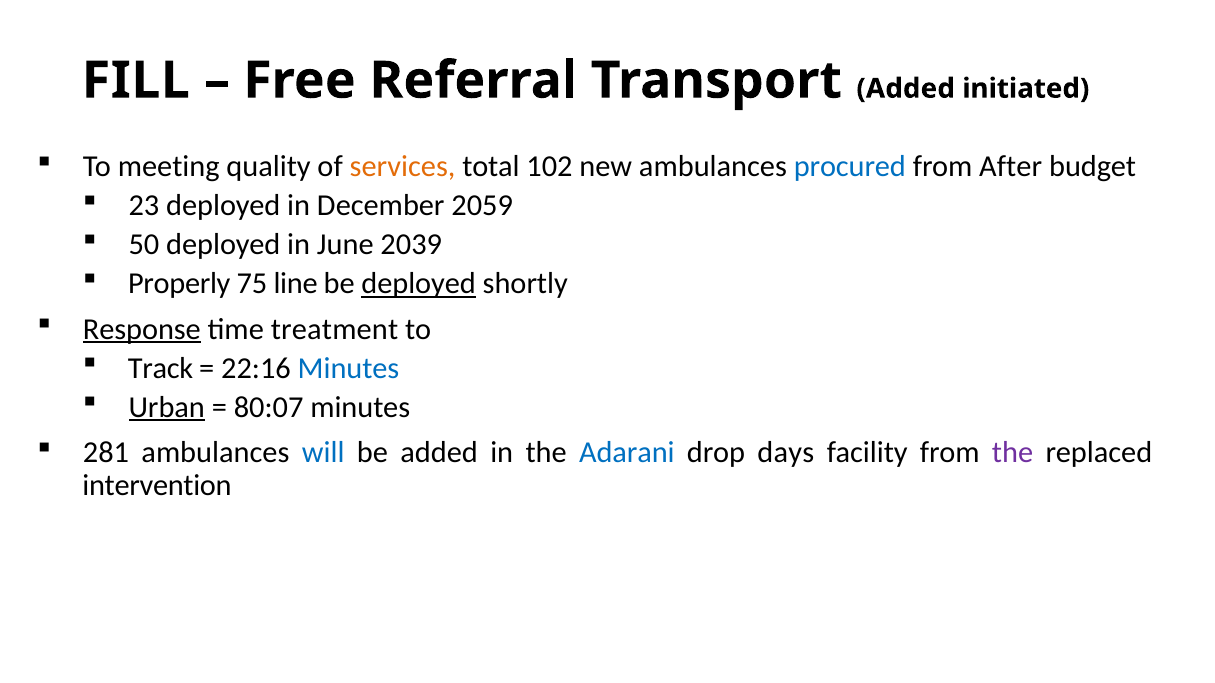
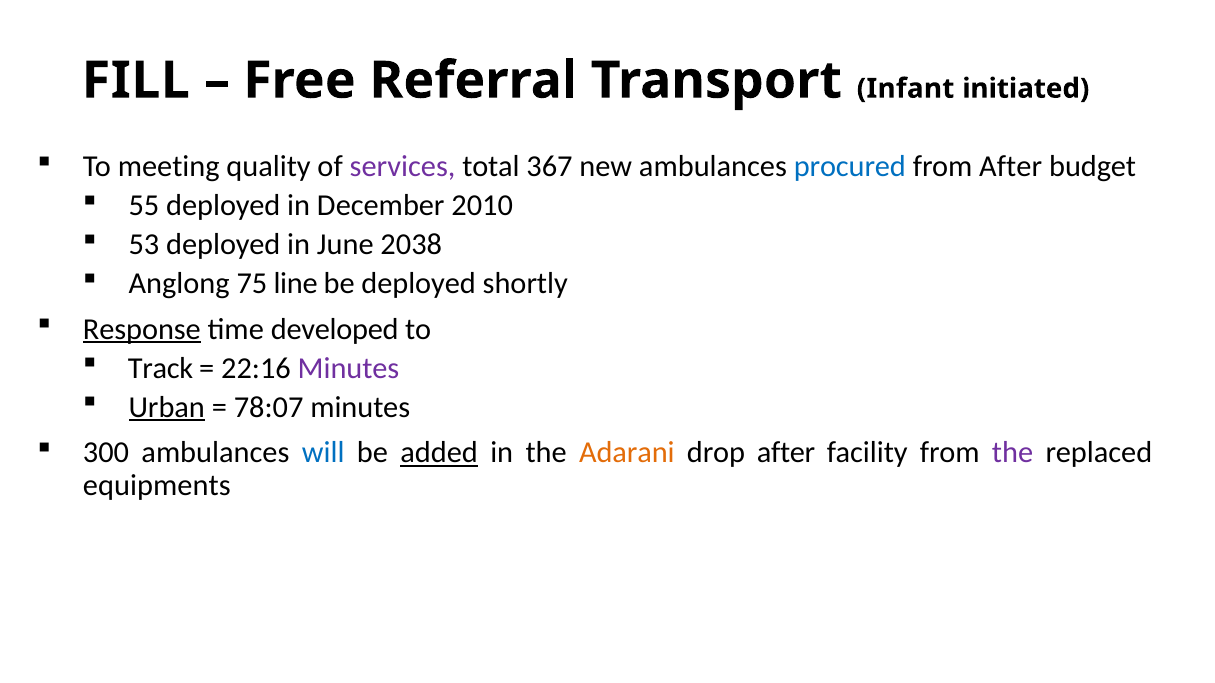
Transport Added: Added -> Infant
services colour: orange -> purple
102: 102 -> 367
23: 23 -> 55
2059: 2059 -> 2010
50: 50 -> 53
2039: 2039 -> 2038
Properly: Properly -> Anglong
deployed at (419, 284) underline: present -> none
treatment: treatment -> developed
Minutes at (349, 368) colour: blue -> purple
80:07: 80:07 -> 78:07
281: 281 -> 300
added at (439, 453) underline: none -> present
Adarani colour: blue -> orange
drop days: days -> after
intervention: intervention -> equipments
